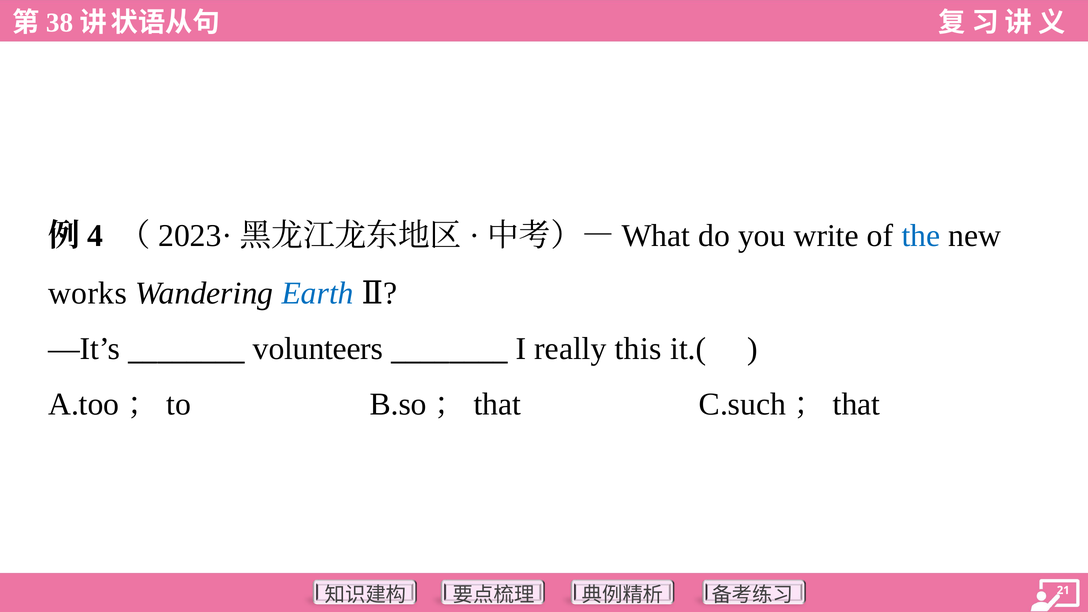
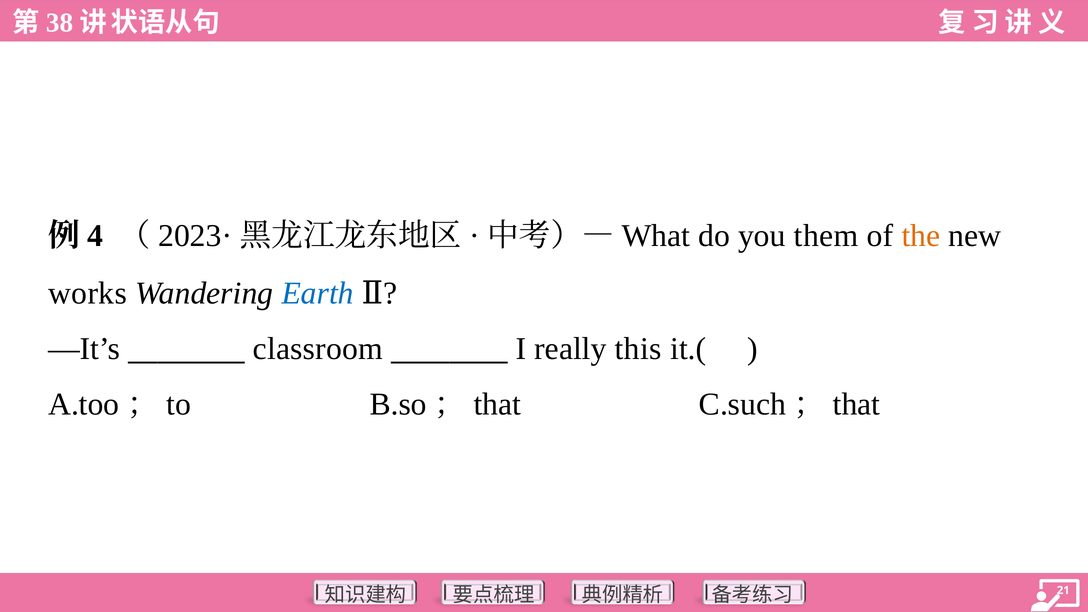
write: write -> them
the colour: blue -> orange
volunteers: volunteers -> classroom
